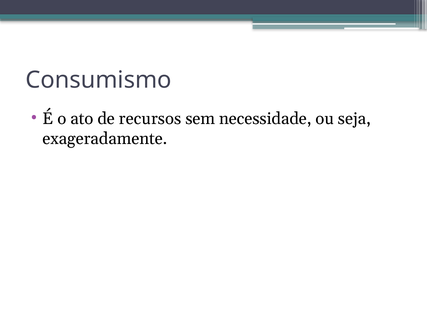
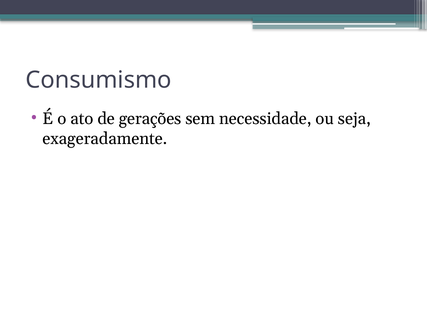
recursos: recursos -> gerações
